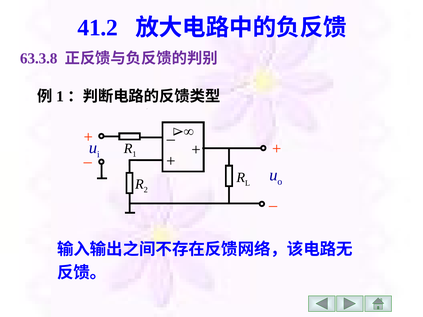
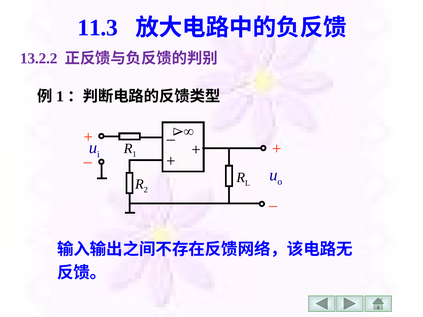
41.2: 41.2 -> 11.3
63.3.8: 63.3.8 -> 13.2.2
